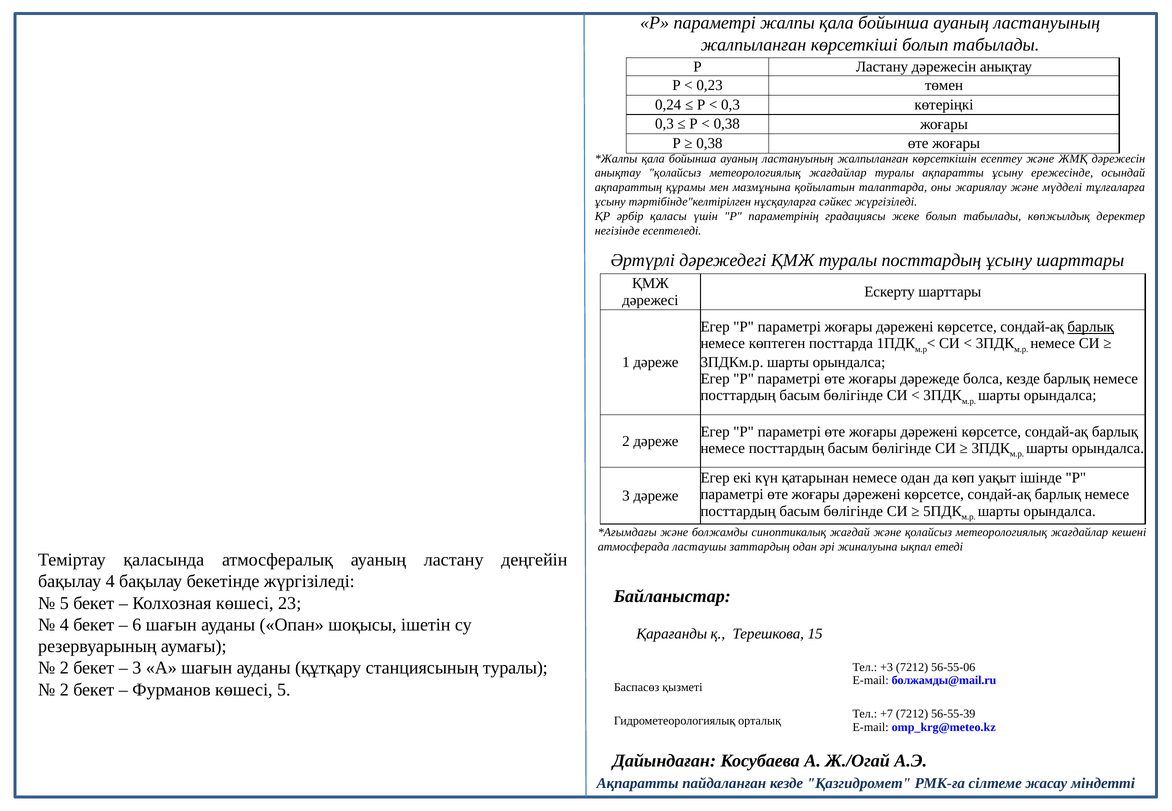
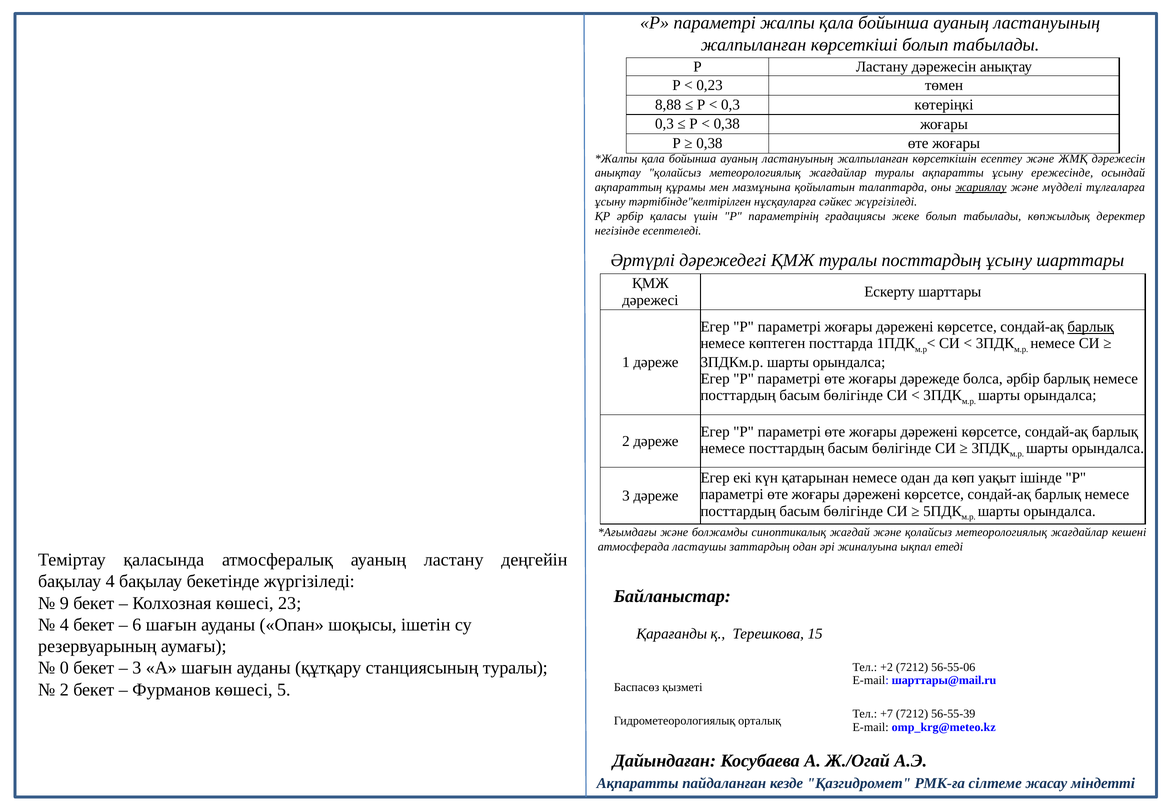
0,24: 0,24 -> 8,88
жариялау underline: none -> present
болса кезде: кезде -> әрбір
5 at (64, 603): 5 -> 9
2 at (64, 668): 2 -> 0
+3: +3 -> +2
болжамды@mail.ru: болжамды@mail.ru -> шарттары@mail.ru
